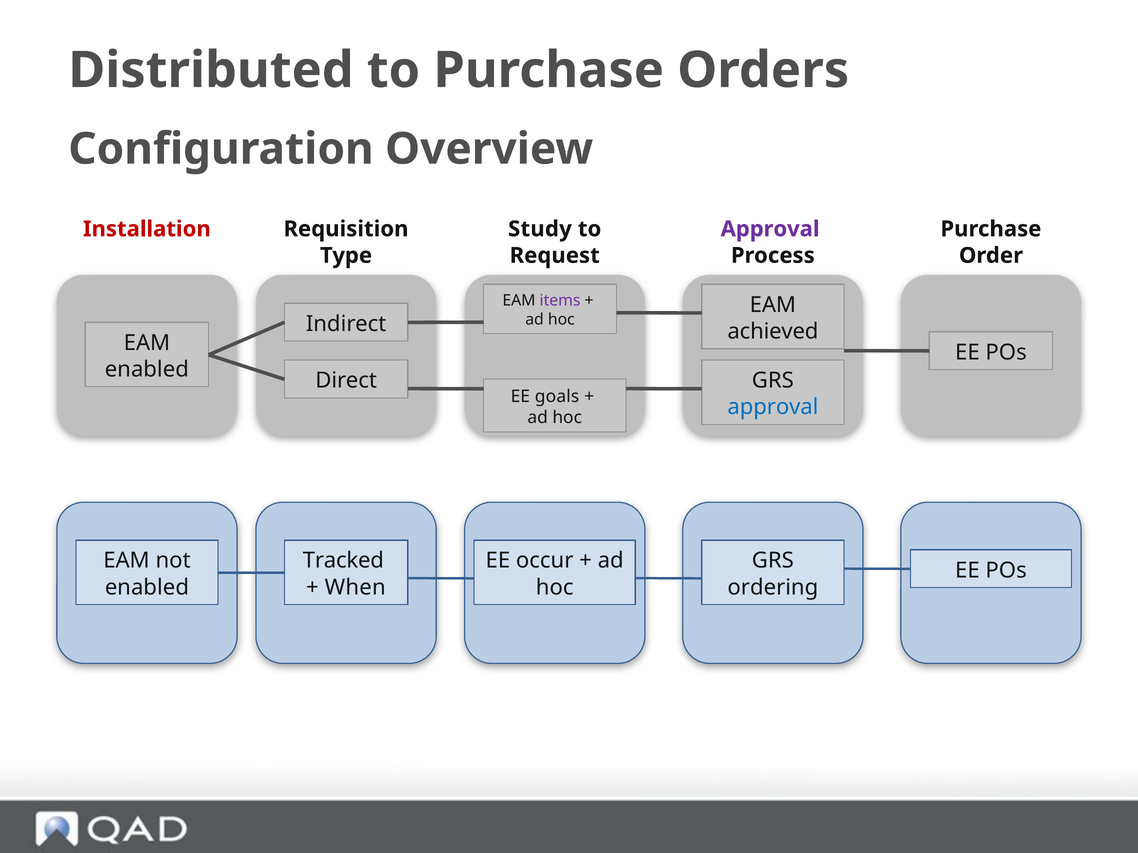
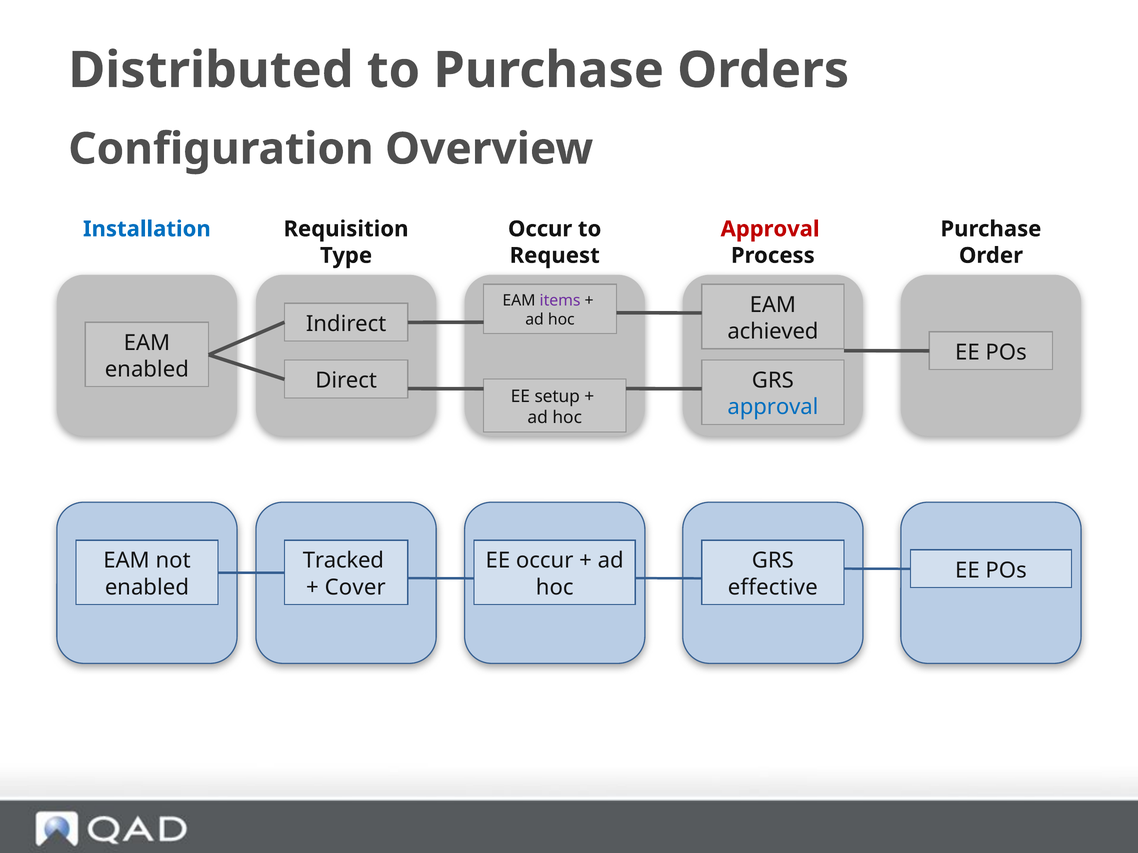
Installation colour: red -> blue
Study at (540, 229): Study -> Occur
Approval at (770, 229) colour: purple -> red
goals: goals -> setup
When: When -> Cover
ordering: ordering -> effective
